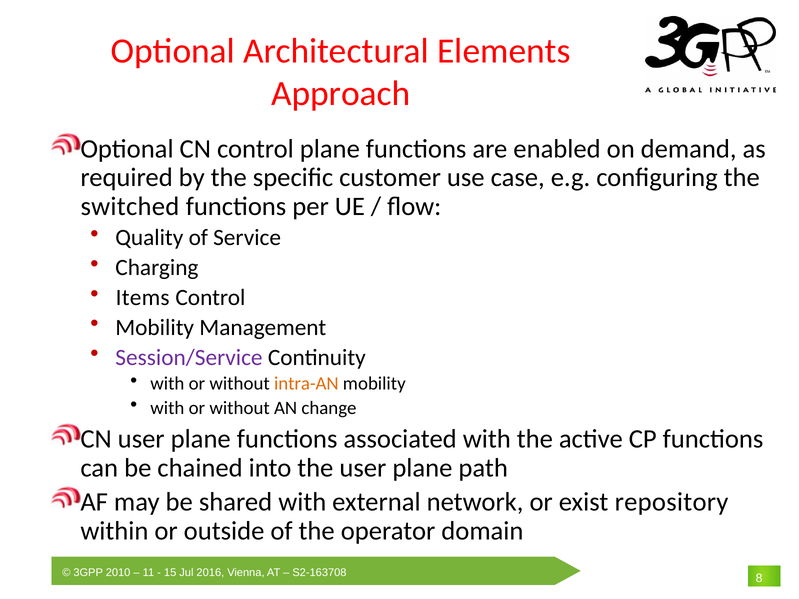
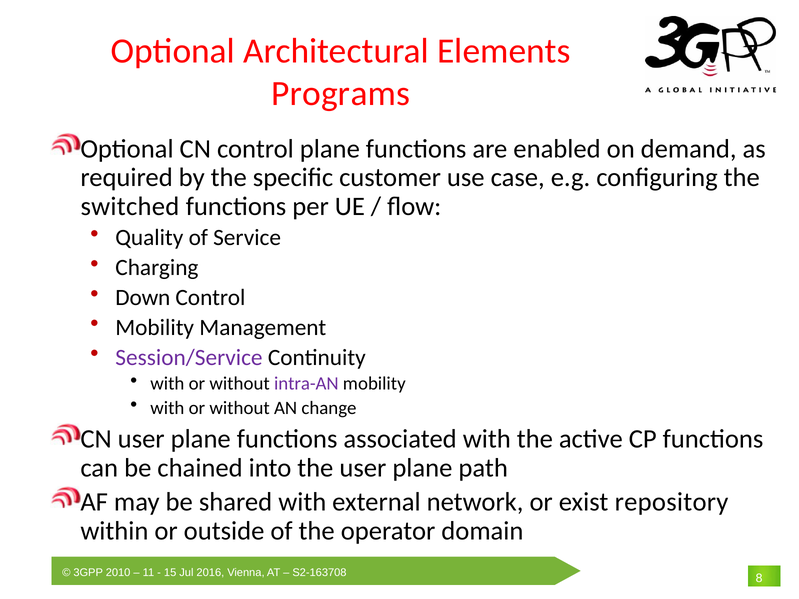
Approach: Approach -> Programs
Items: Items -> Down
intra-AN colour: orange -> purple
